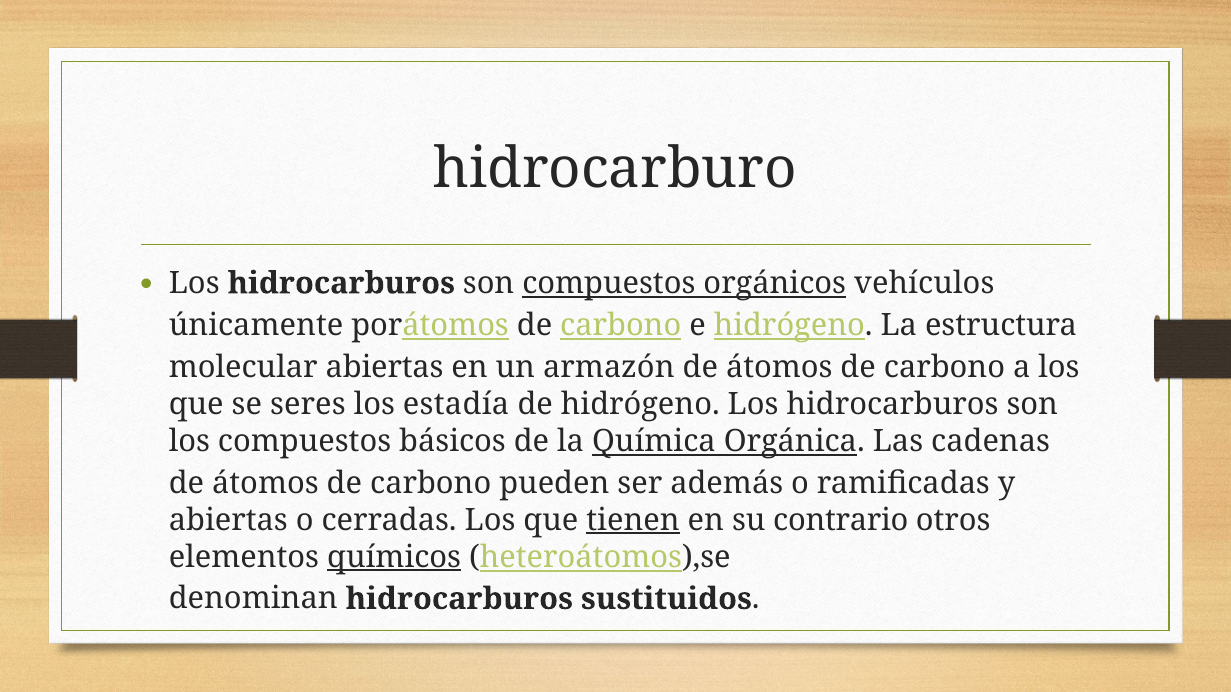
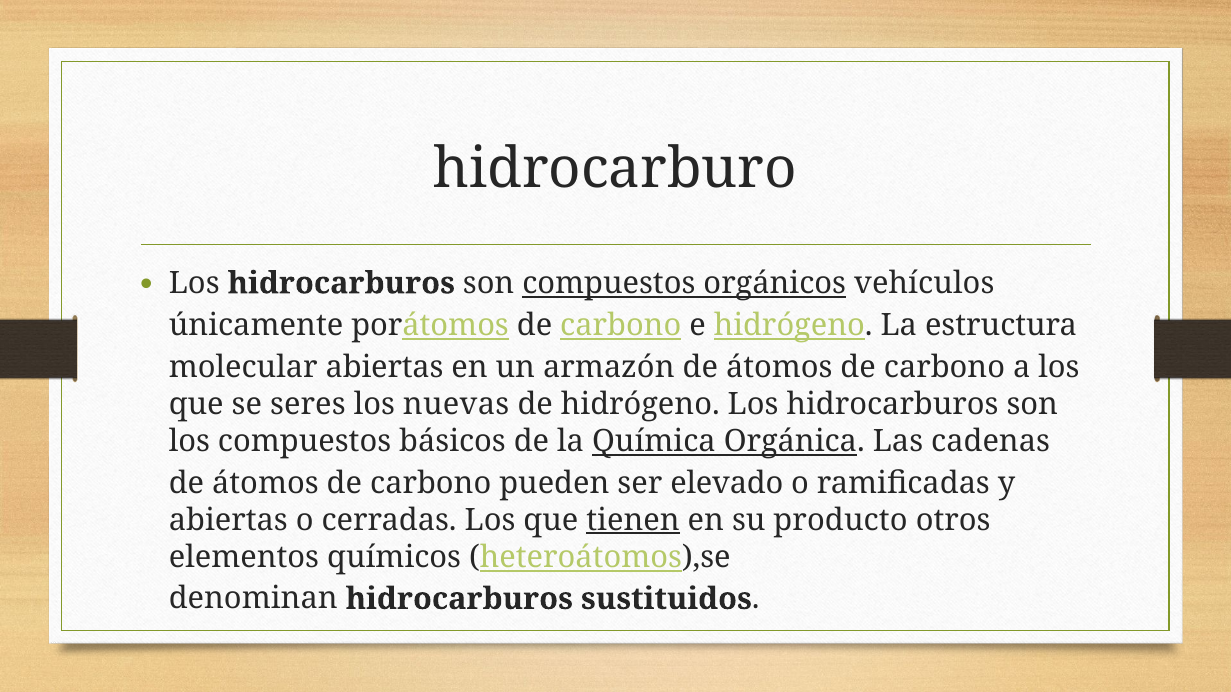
estadía: estadía -> nuevas
además: además -> elevado
contrario: contrario -> producto
químicos underline: present -> none
